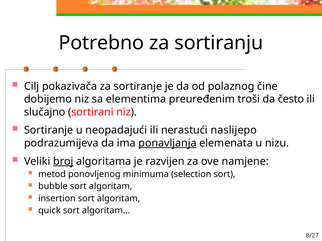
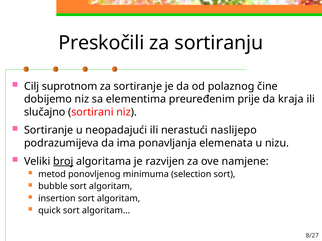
Potrebno: Potrebno -> Preskočili
pokazivača: pokazivača -> suprotnom
troši: troši -> prije
često: često -> kraja
ponavljanja underline: present -> none
